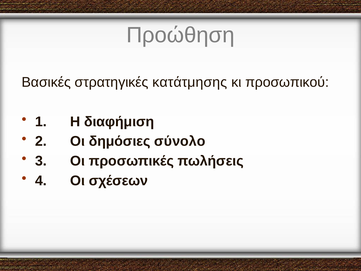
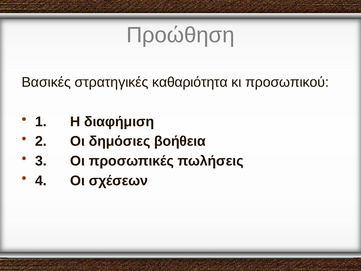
κατάτμησης: κατάτμησης -> καθαριότητα
σύνολο: σύνολο -> βοήθεια
